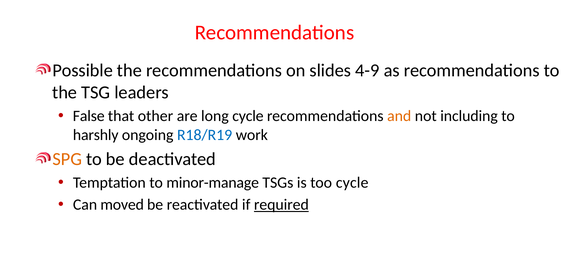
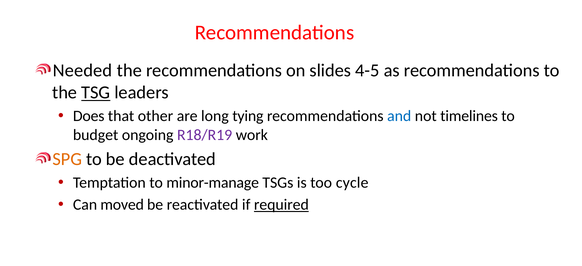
Possible: Possible -> Needed
4-9: 4-9 -> 4-5
TSG underline: none -> present
False: False -> Does
long cycle: cycle -> tying
and colour: orange -> blue
including: including -> timelines
harshly: harshly -> budget
R18/R19 colour: blue -> purple
